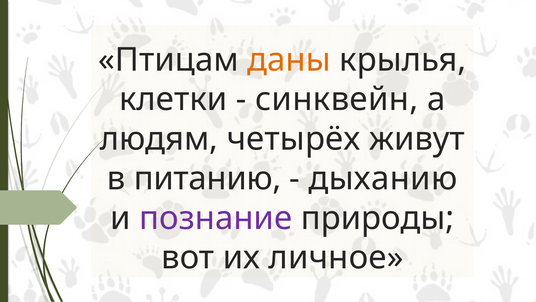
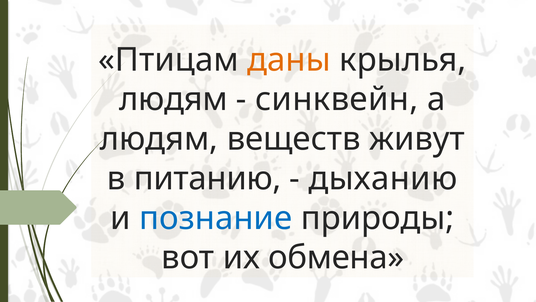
клетки at (173, 99): клетки -> людям
четырёх: четырёх -> веществ
познание colour: purple -> blue
личное: личное -> обмена
